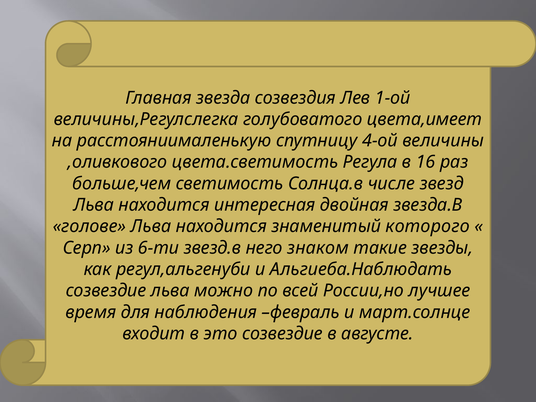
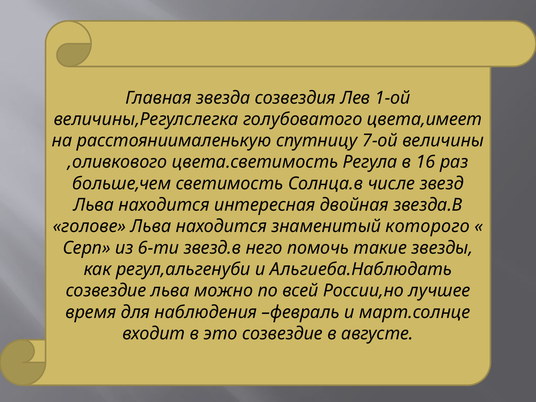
4-ой: 4-ой -> 7-ой
знаком: знаком -> помочь
